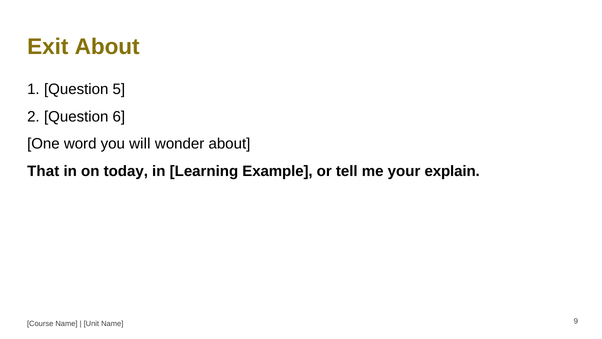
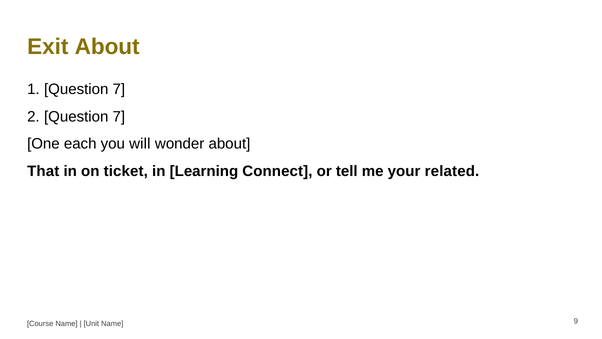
1 Question 5: 5 -> 7
2 Question 6: 6 -> 7
word: word -> each
today: today -> ticket
Example: Example -> Connect
explain: explain -> related
